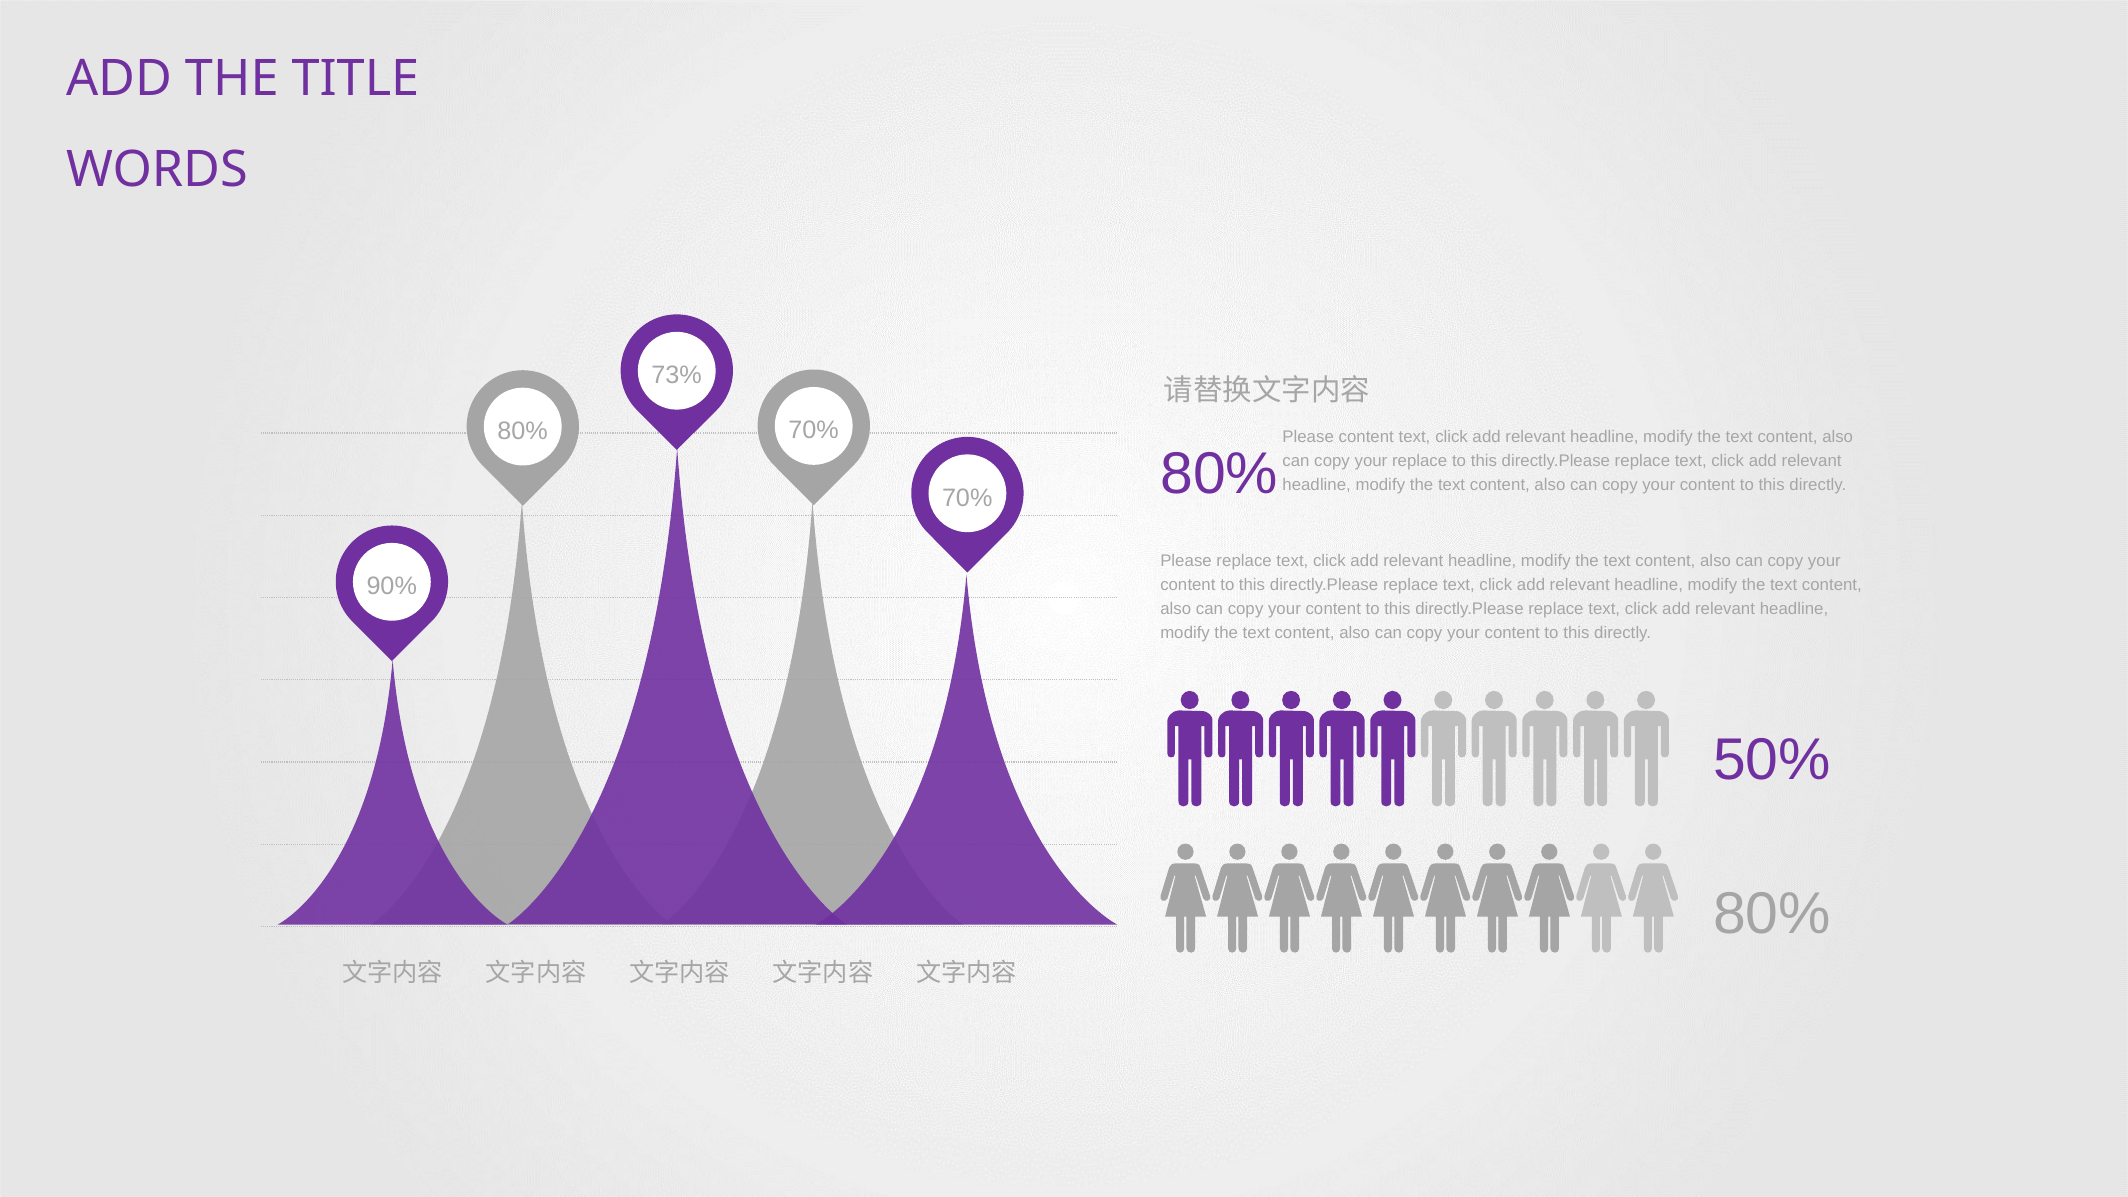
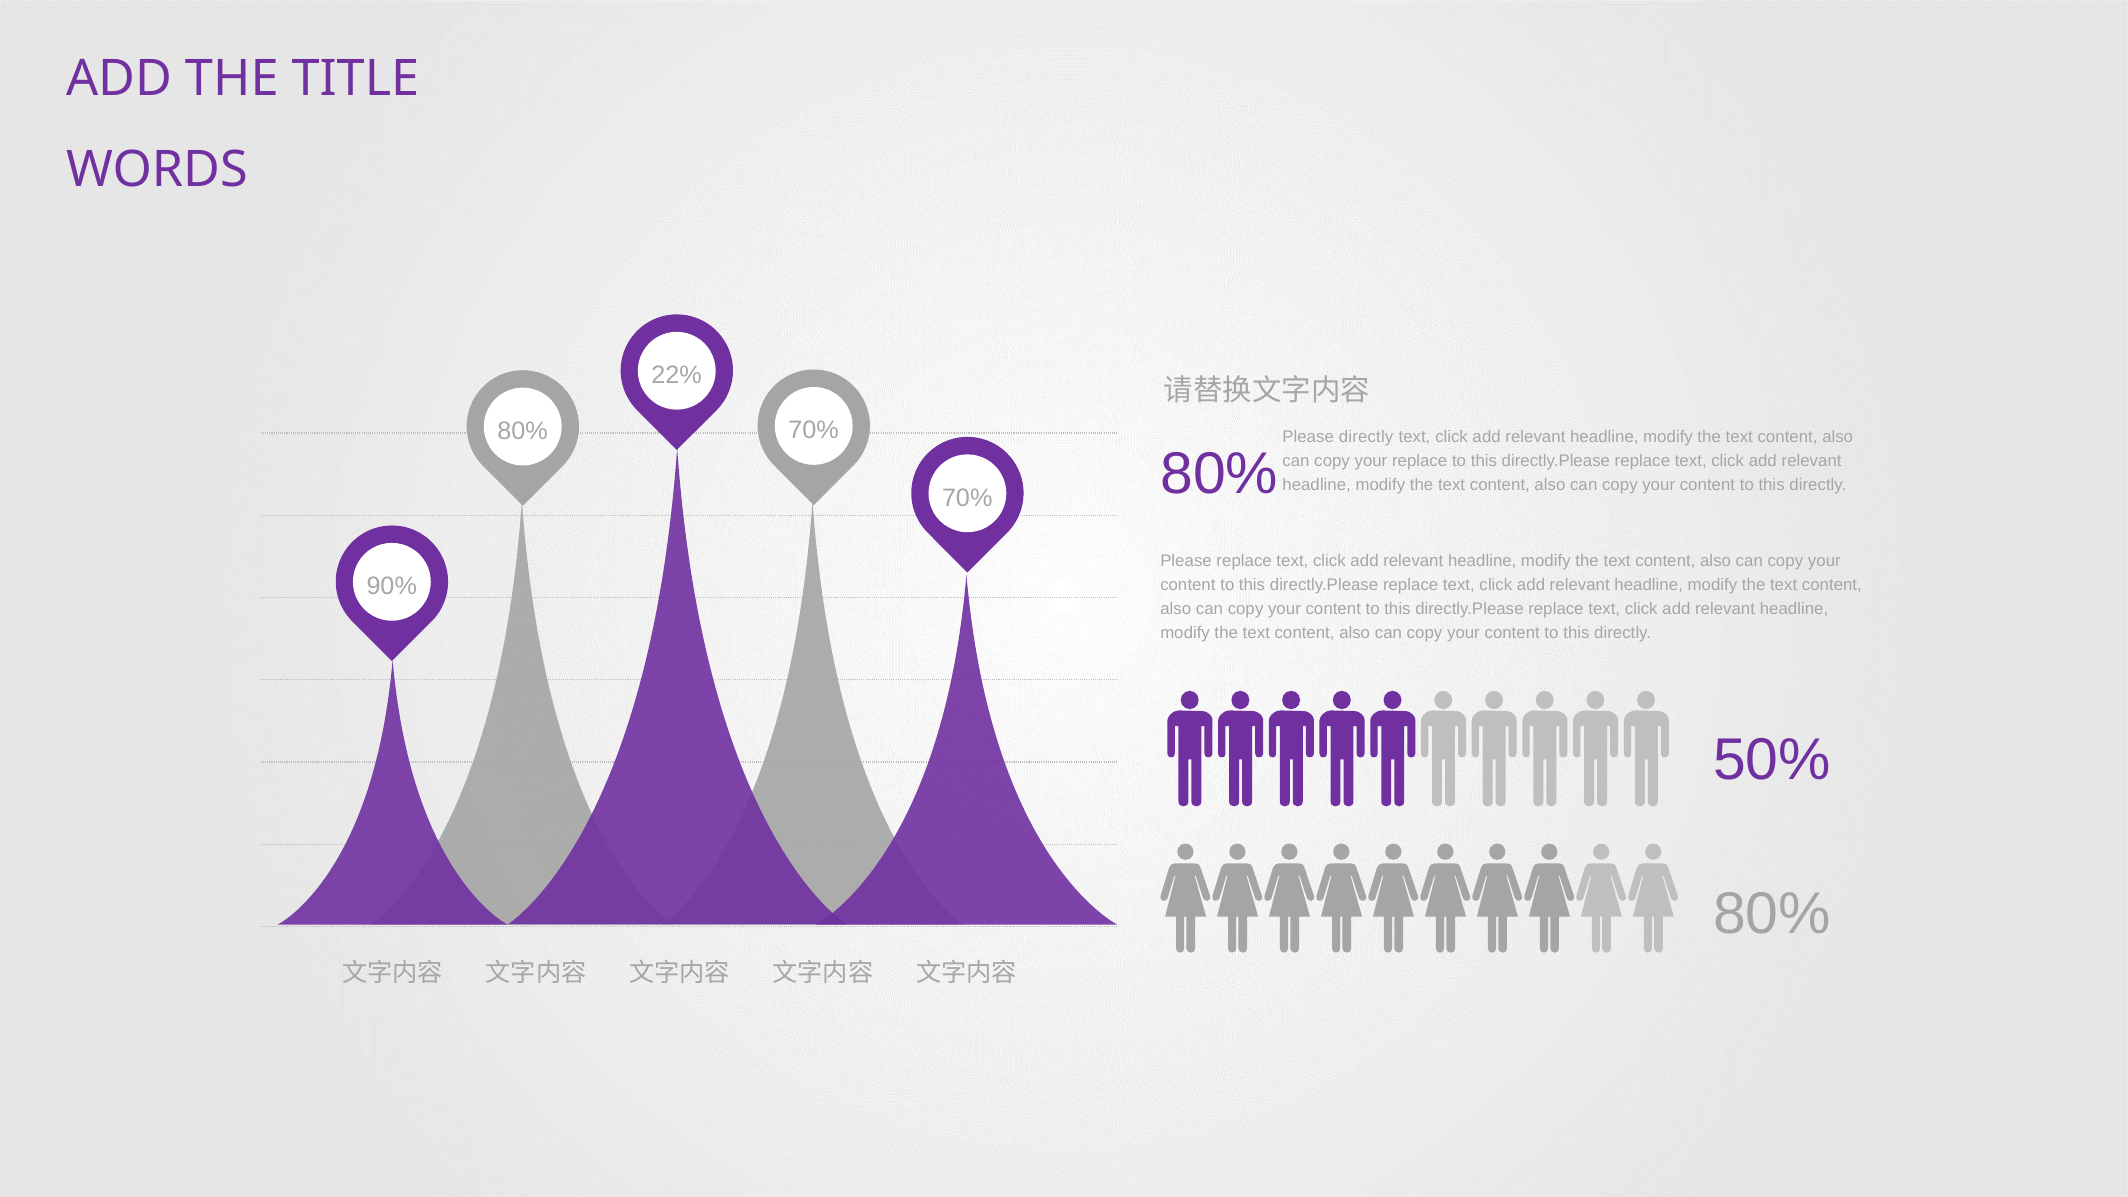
73%: 73% -> 22%
Please content: content -> directly
